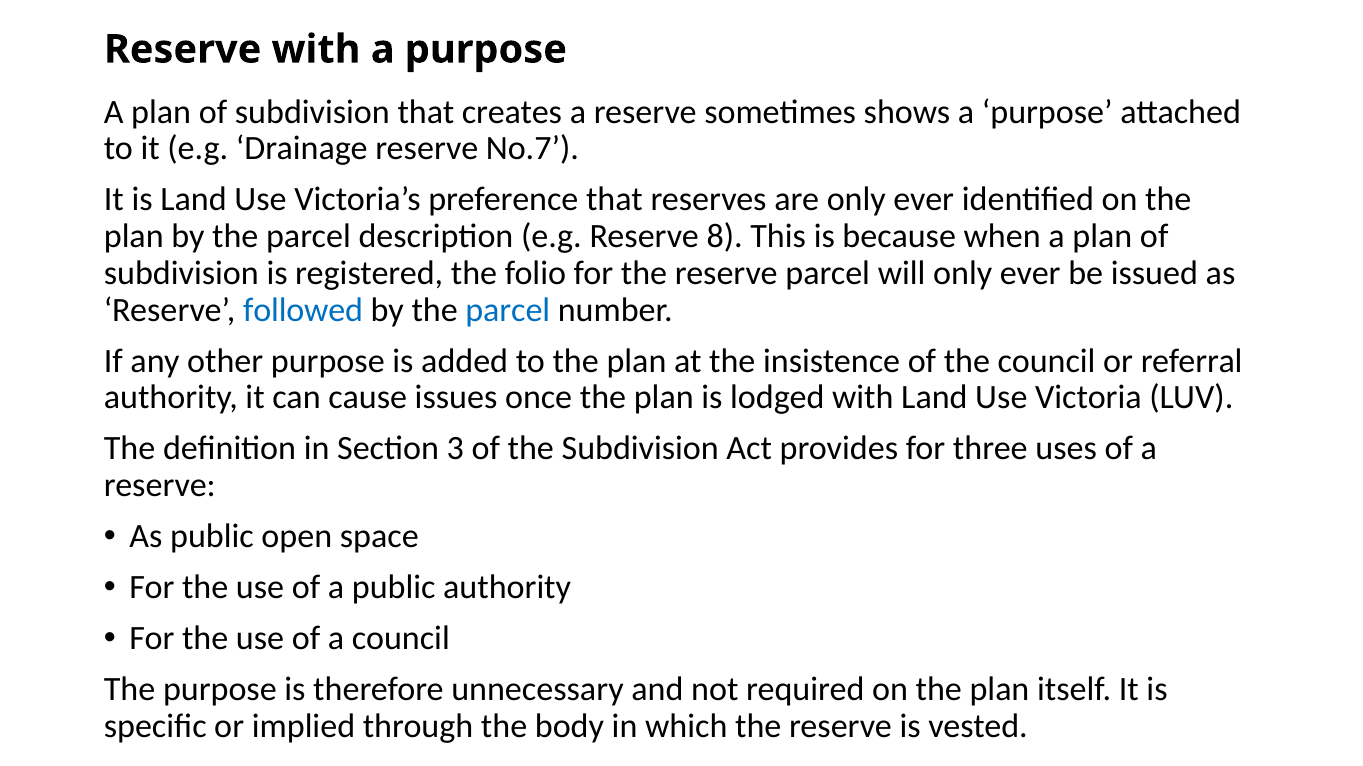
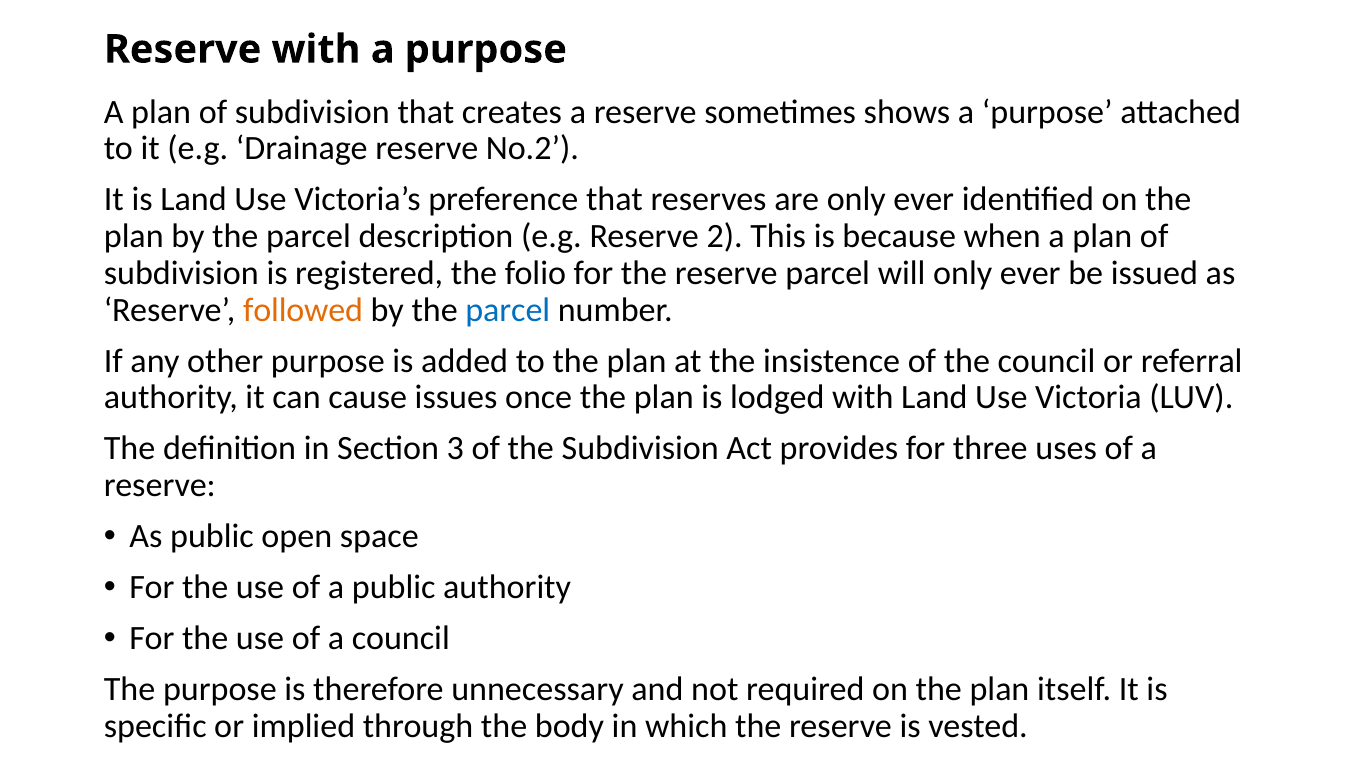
No.7: No.7 -> No.2
8: 8 -> 2
followed colour: blue -> orange
